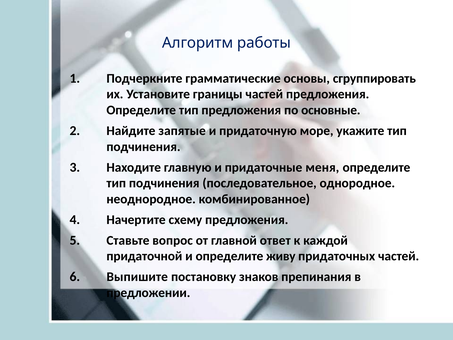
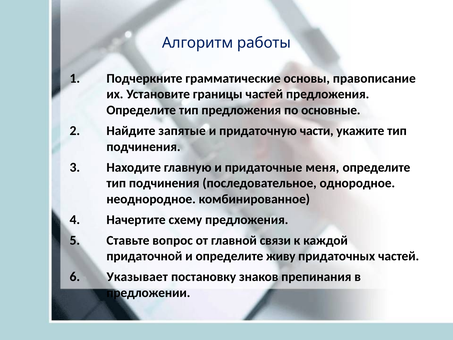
сгруппировать: сгруппировать -> правописание
море: море -> части
ответ: ответ -> связи
Выпишите: Выпишите -> Указывает
